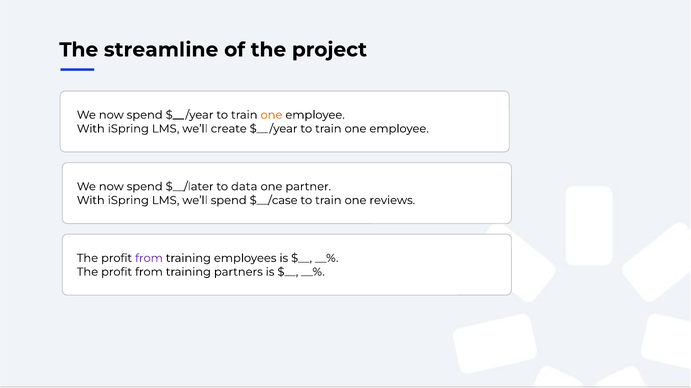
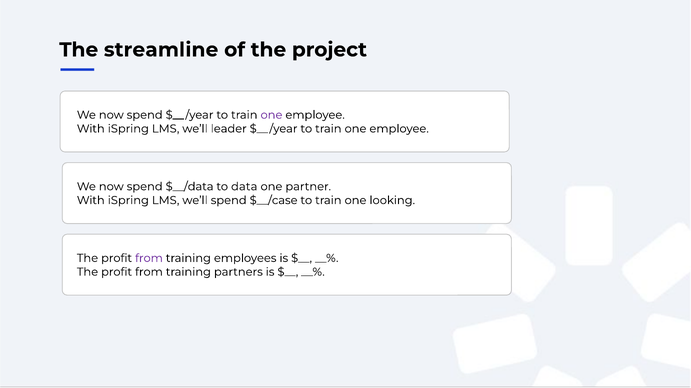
one at (271, 115) colour: orange -> purple
create: create -> leader
$__/later: $__/later -> $__/data
reviews: reviews -> looking
